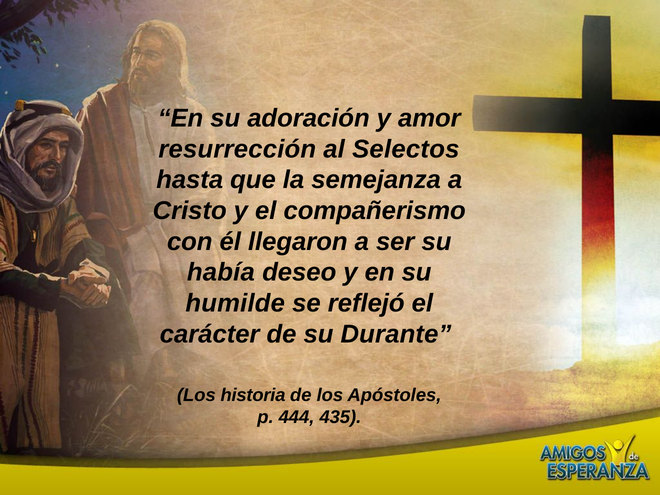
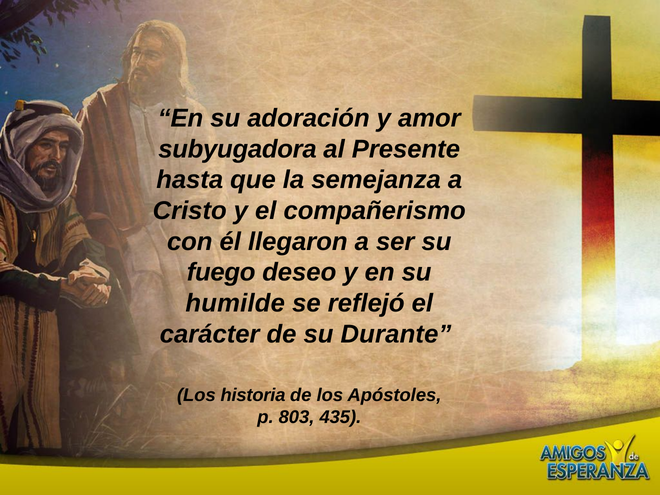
resurrección: resurrección -> subyugadora
Selectos: Selectos -> Presente
había: había -> fuego
444: 444 -> 803
